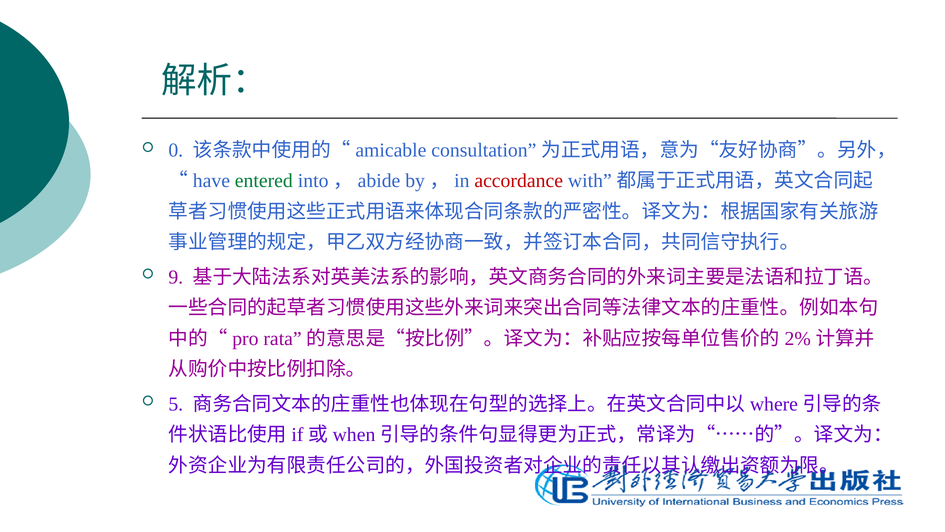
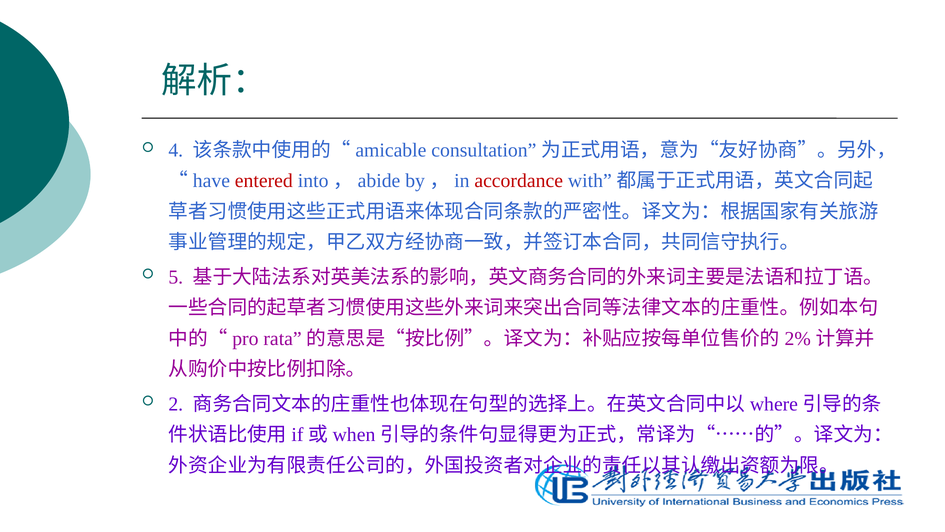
0: 0 -> 4
entered colour: green -> red
9: 9 -> 5
5: 5 -> 2
